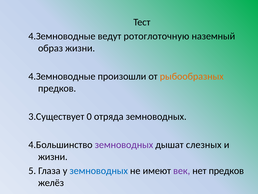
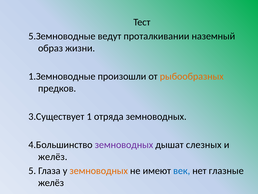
4.Земноводные at (62, 36): 4.Земноводные -> 5.Земноводные
ротоглоточную: ротоглоточную -> проталкивании
4.Земноводные at (62, 76): 4.Земноводные -> 1.Земноводные
0: 0 -> 1
жизни at (53, 156): жизни -> желёз
земноводных at (99, 170) colour: blue -> orange
век colour: purple -> blue
нет предков: предков -> глазные
